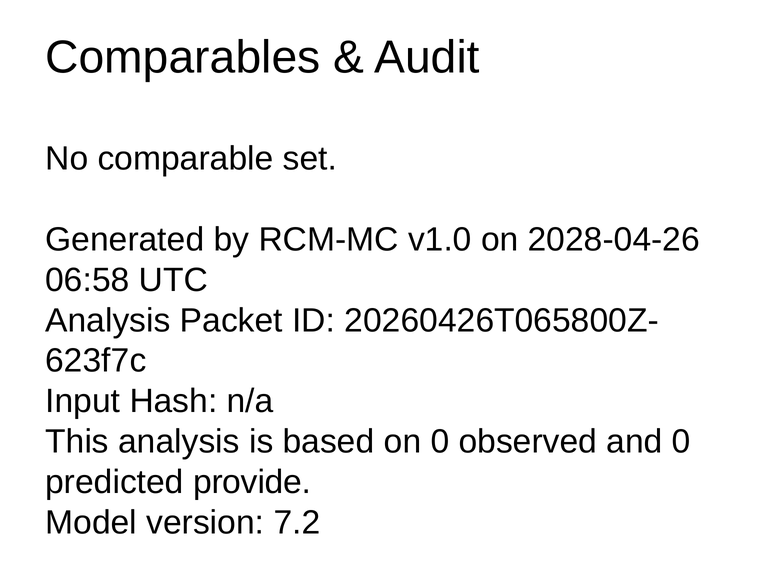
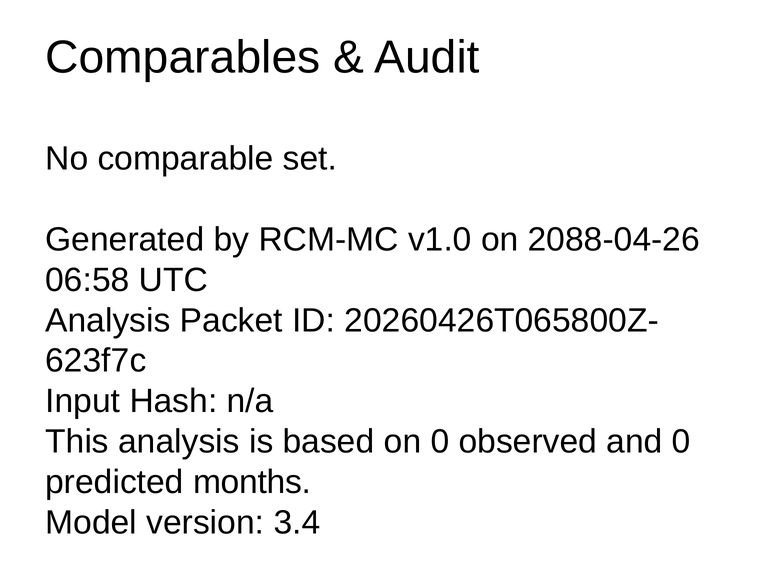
2028-04-26: 2028-04-26 -> 2088-04-26
provide: provide -> months
7.2: 7.2 -> 3.4
